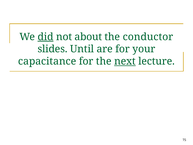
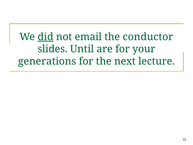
about: about -> email
capacitance: capacitance -> generations
next underline: present -> none
